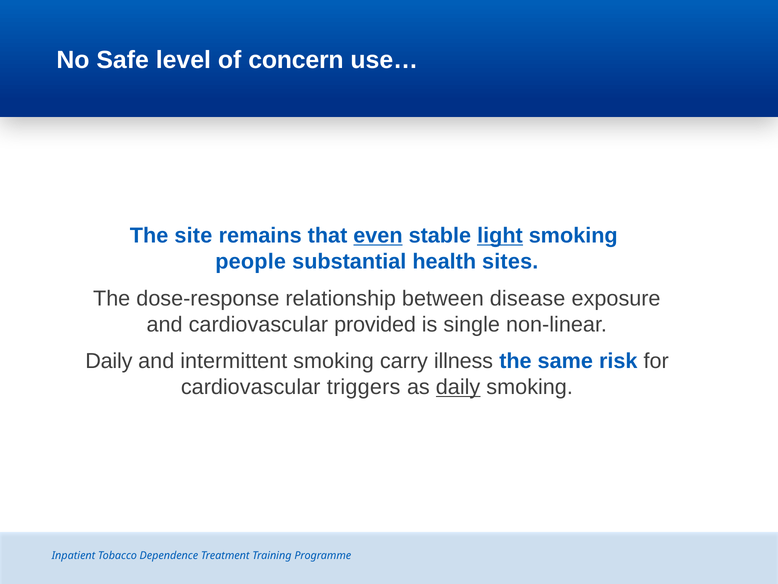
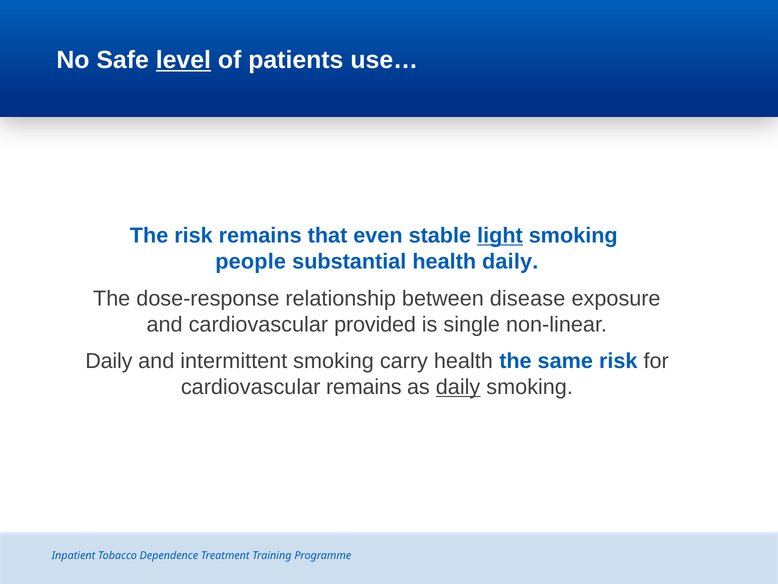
level underline: none -> present
concern: concern -> patients
The site: site -> risk
even underline: present -> none
health sites: sites -> daily
carry illness: illness -> health
cardiovascular triggers: triggers -> remains
